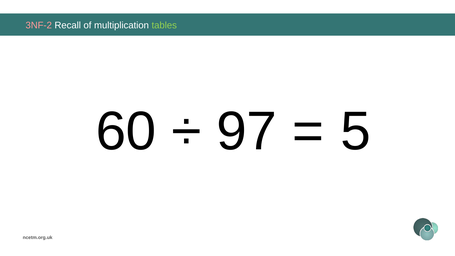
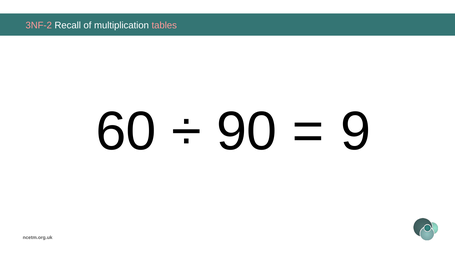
tables colour: light green -> pink
97: 97 -> 90
5: 5 -> 9
